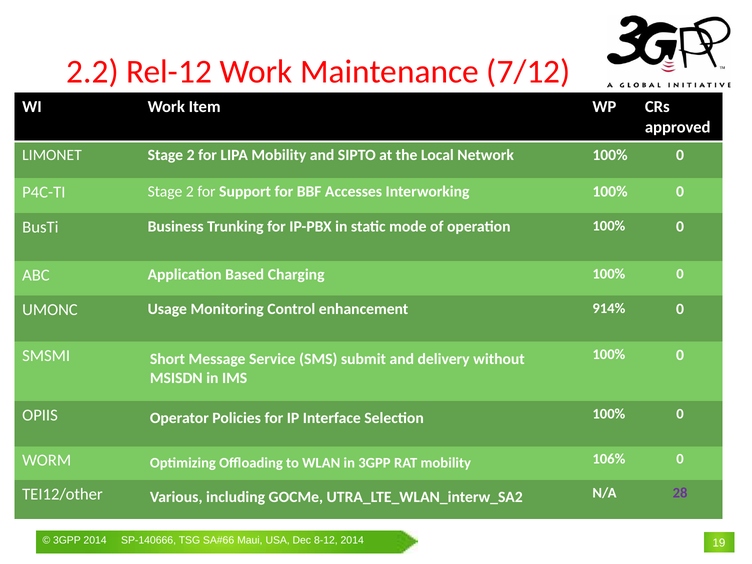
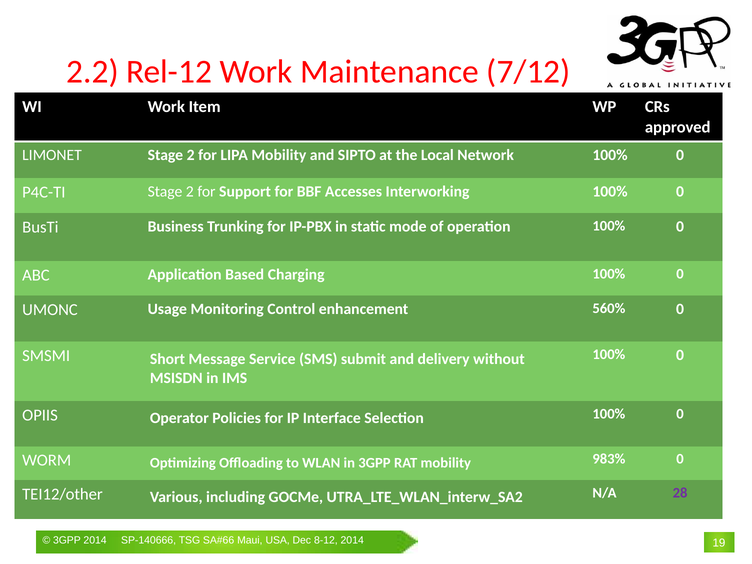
914%: 914% -> 560%
106%: 106% -> 983%
